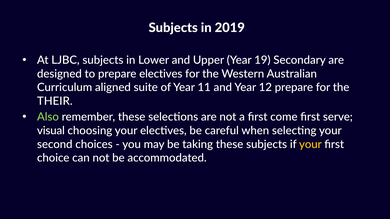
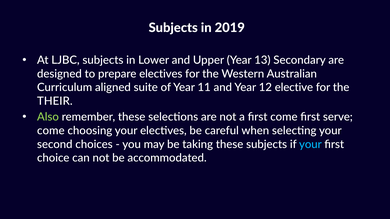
19: 19 -> 13
12 prepare: prepare -> elective
visual at (51, 131): visual -> come
your at (310, 144) colour: yellow -> light blue
